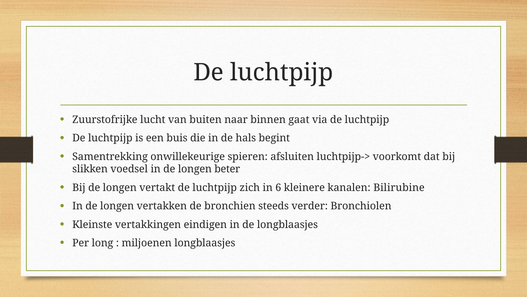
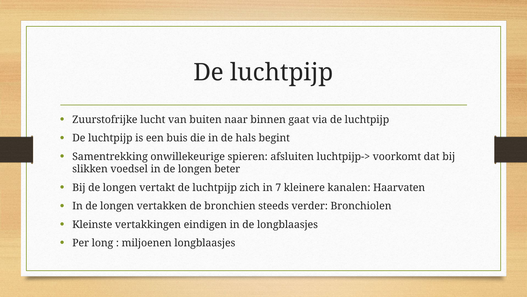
6: 6 -> 7
Bilirubine: Bilirubine -> Haarvaten
